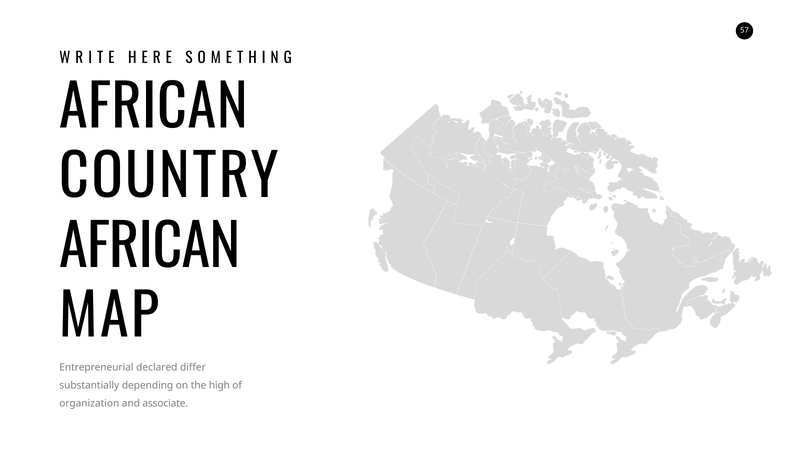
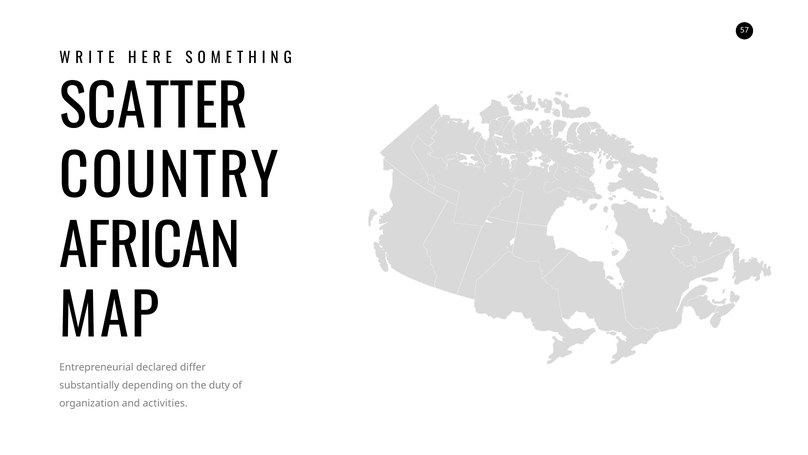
AFRICAN at (154, 108): AFRICAN -> SCATTER
high: high -> duty
associate: associate -> activities
